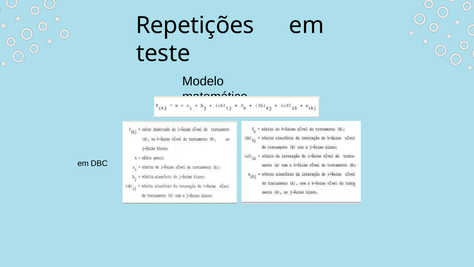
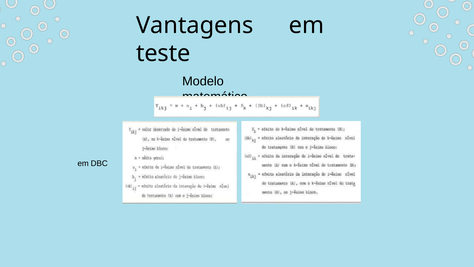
Repetições: Repetições -> Vantagens
